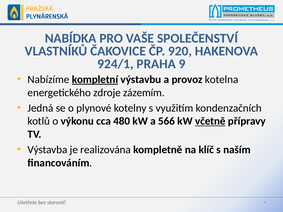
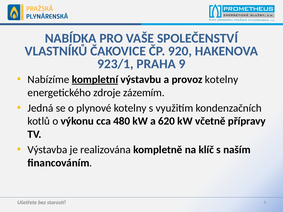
924/1: 924/1 -> 923/1
provoz kotelna: kotelna -> kotelny
566: 566 -> 620
včetně underline: present -> none
